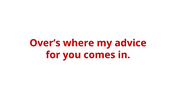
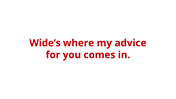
Over’s: Over’s -> Wide’s
